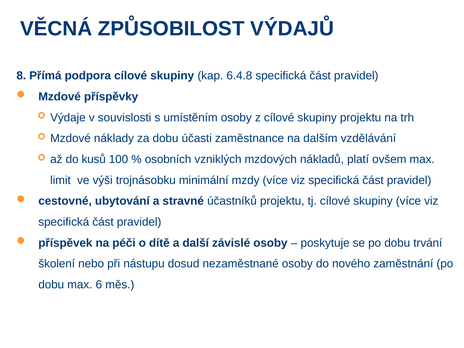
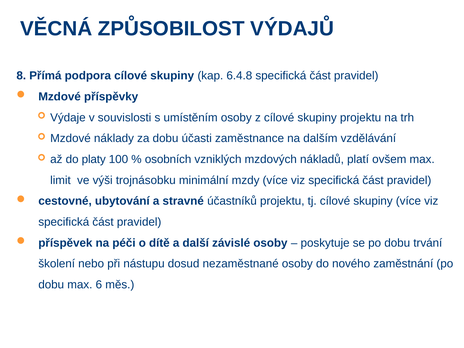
kusů: kusů -> platy
